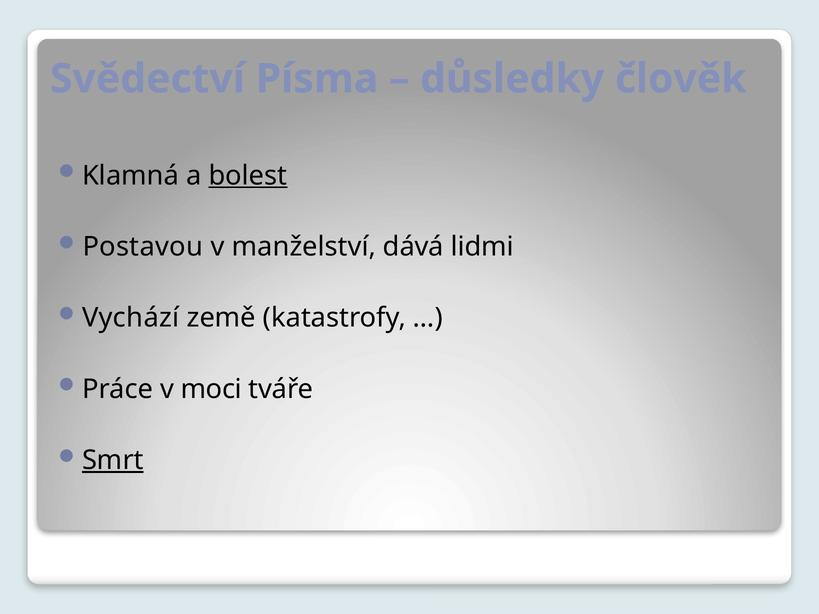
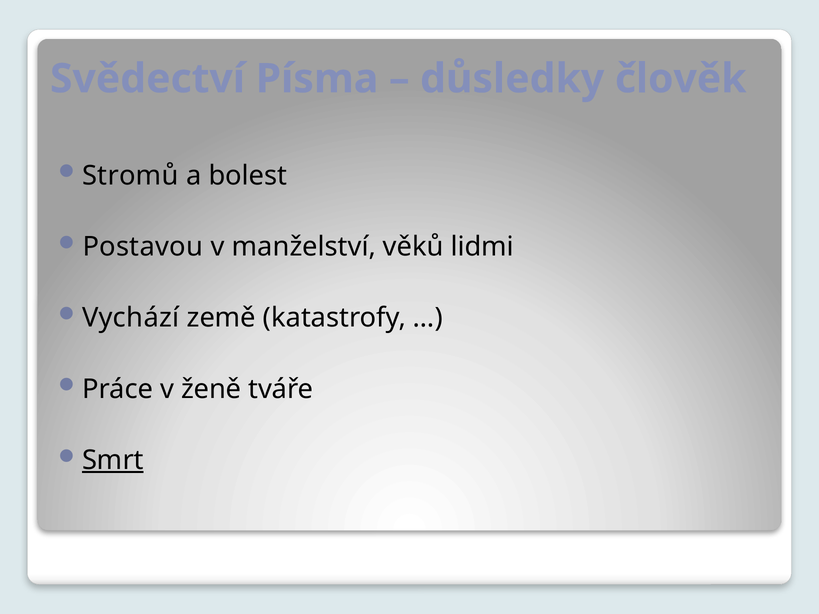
Klamná: Klamná -> Stromů
bolest underline: present -> none
dává: dává -> věků
moci: moci -> ženě
